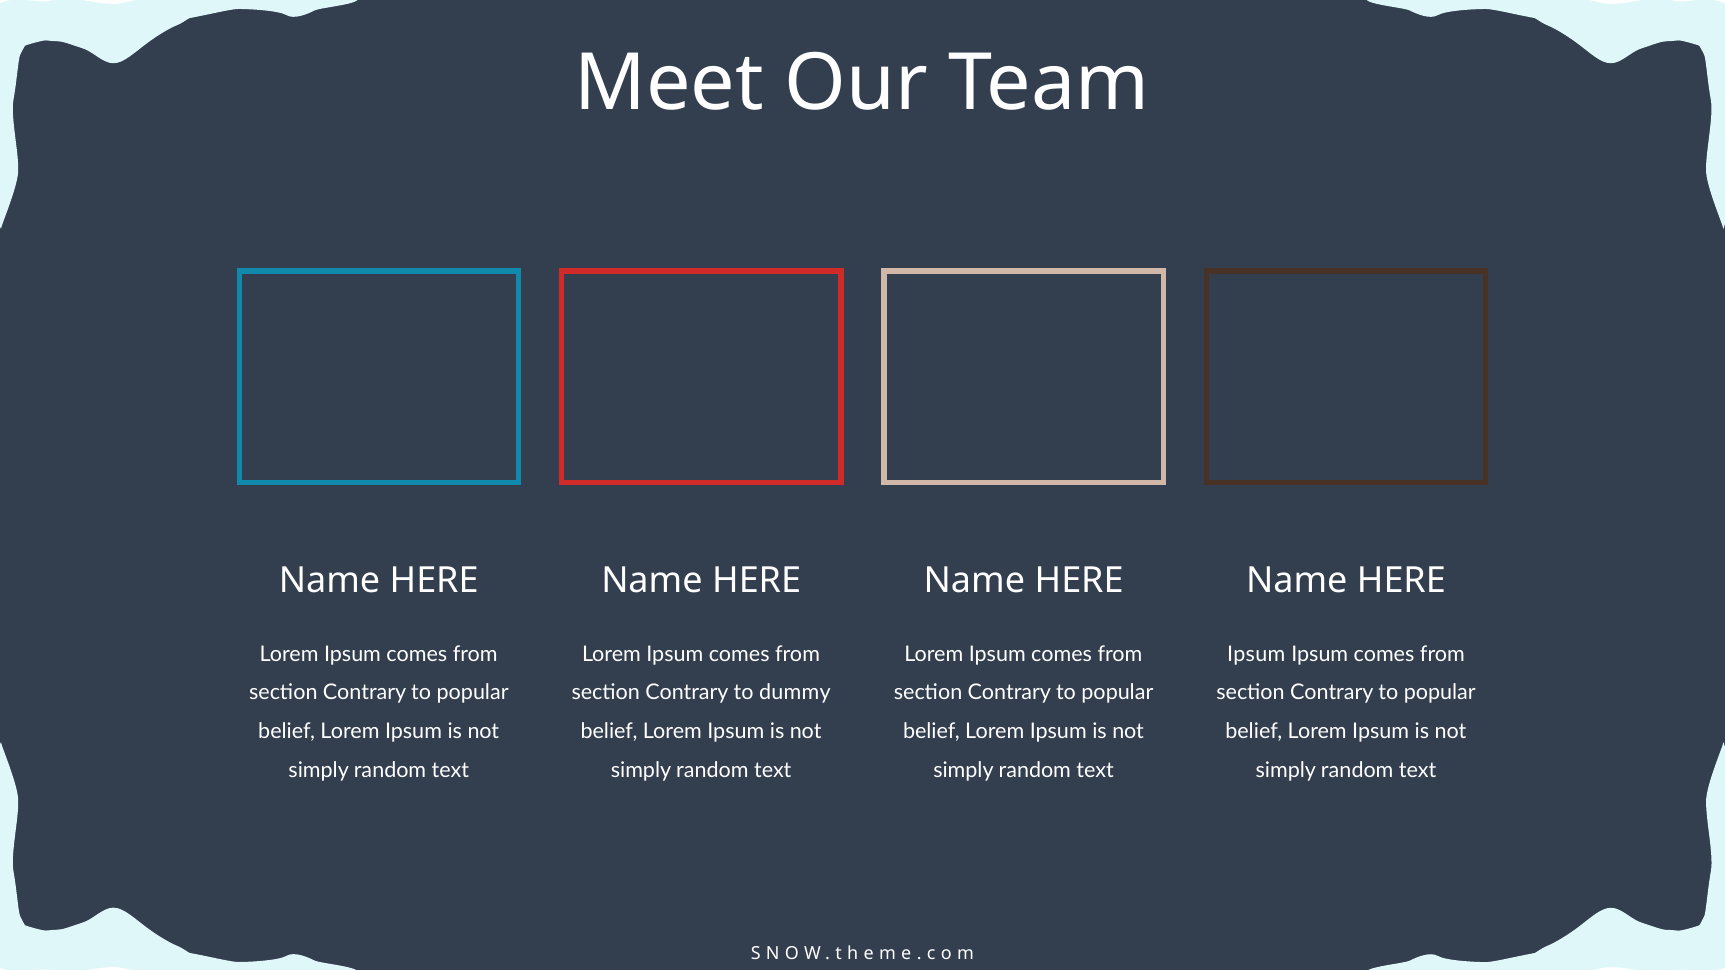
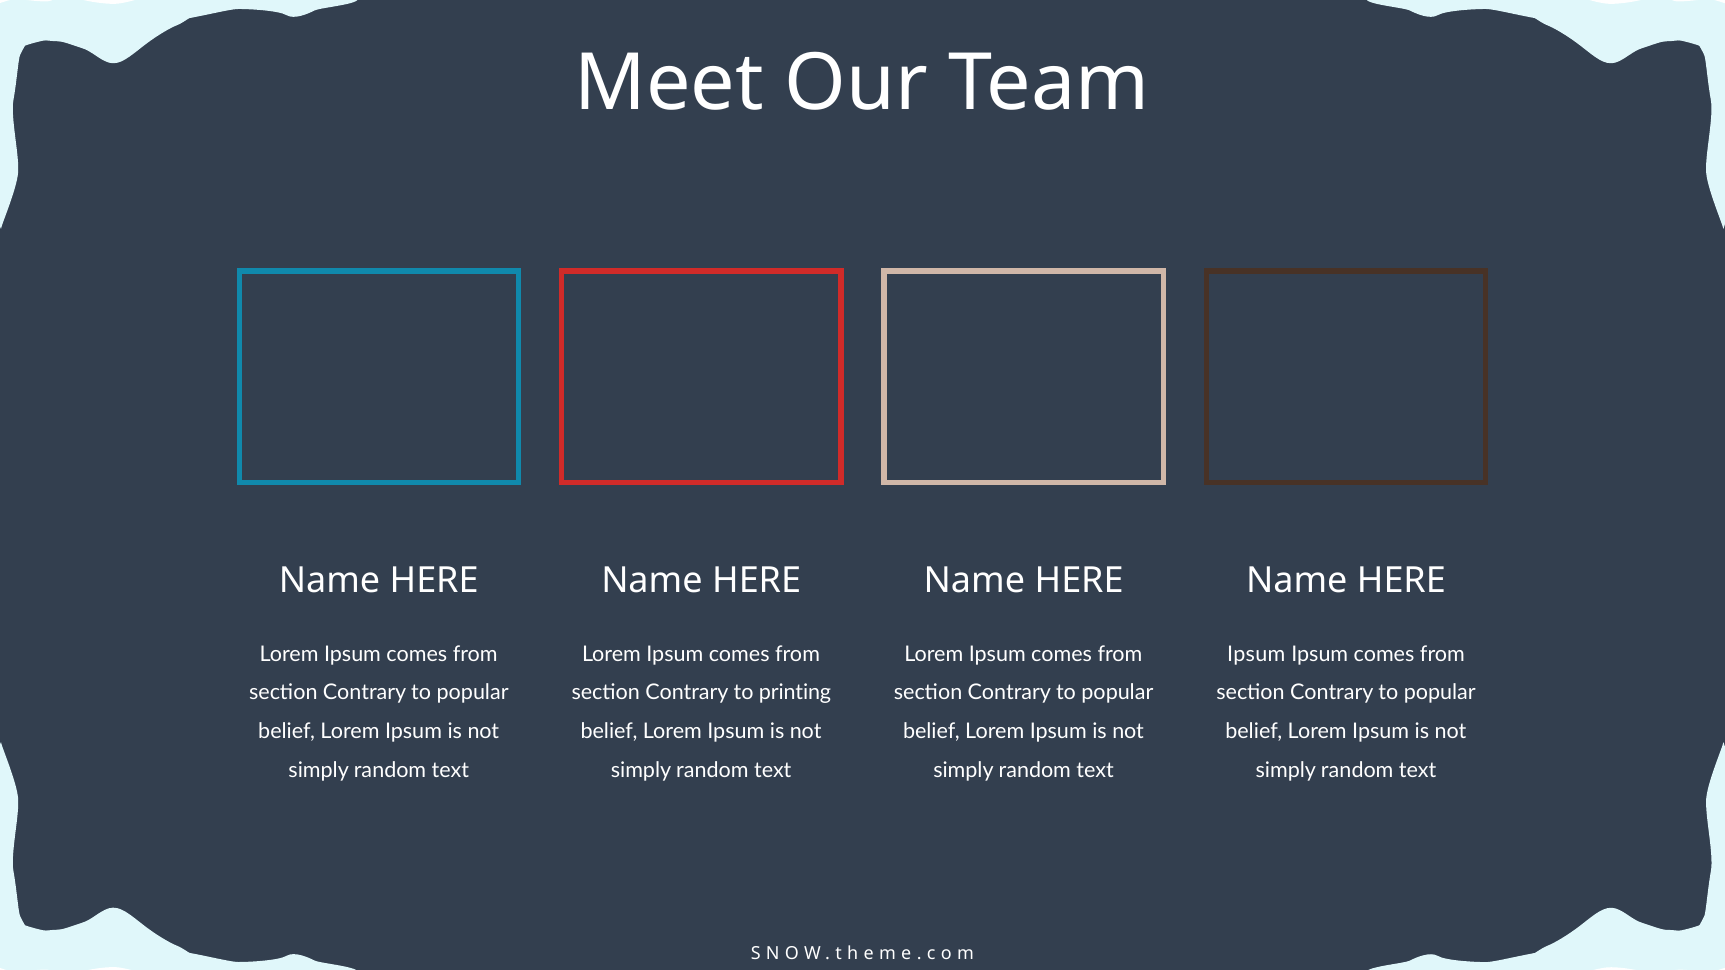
dummy: dummy -> printing
